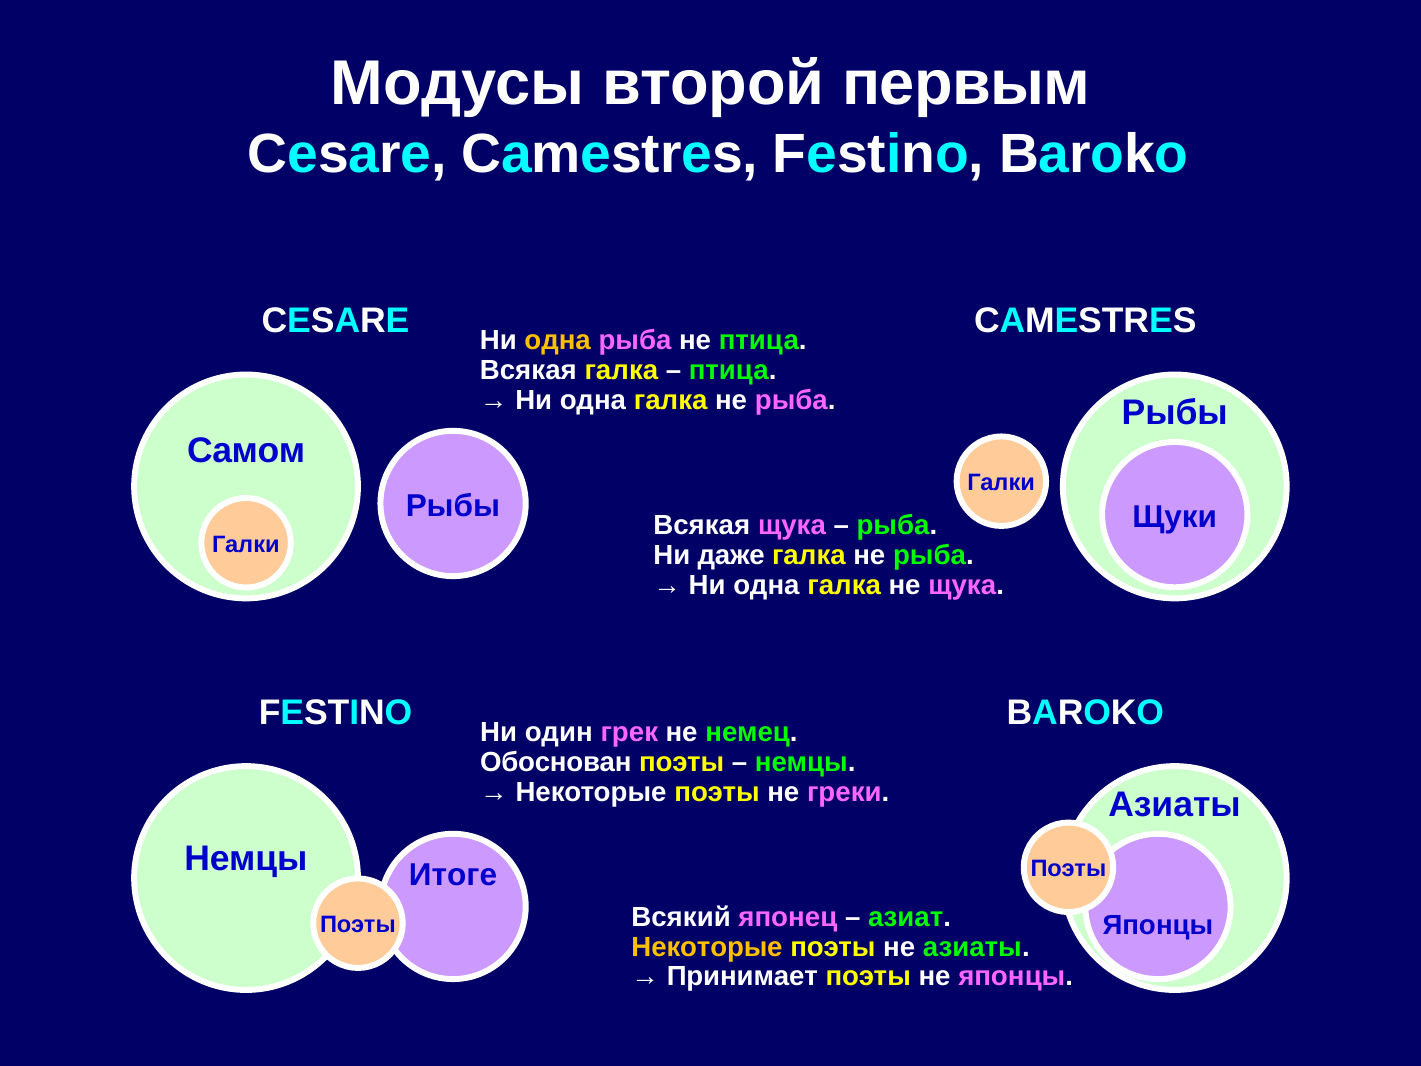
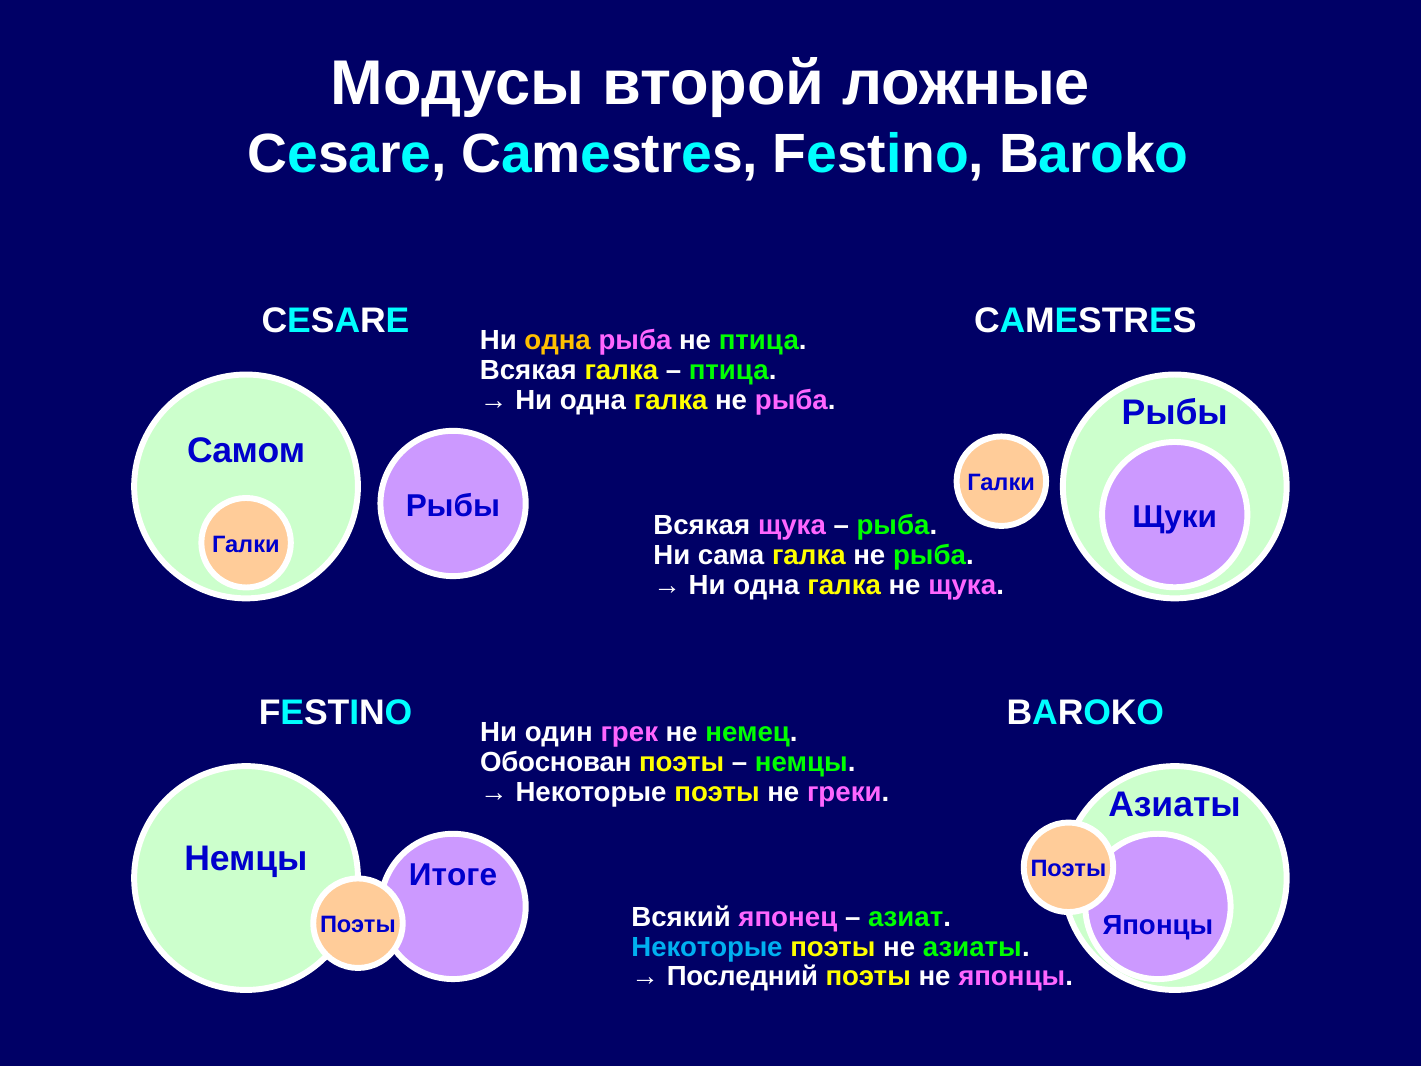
первым: первым -> ложные
даже: даже -> сама
Некоторые at (707, 947) colour: yellow -> light blue
Принимает: Принимает -> Последний
